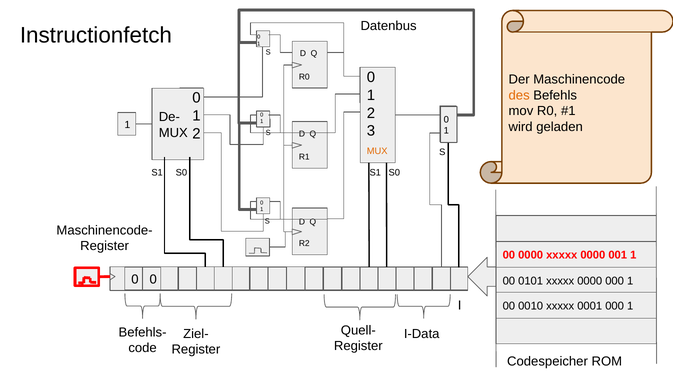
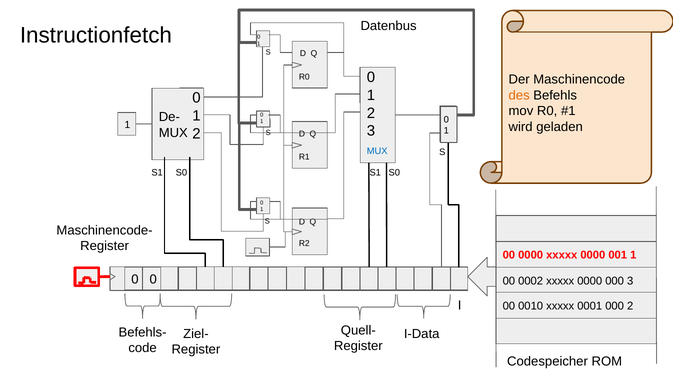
MUX at (377, 151) colour: orange -> blue
0101: 0101 -> 0002
0000 000 1: 1 -> 3
0001 000 1: 1 -> 2
